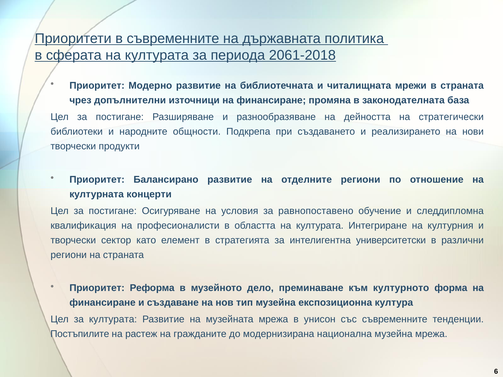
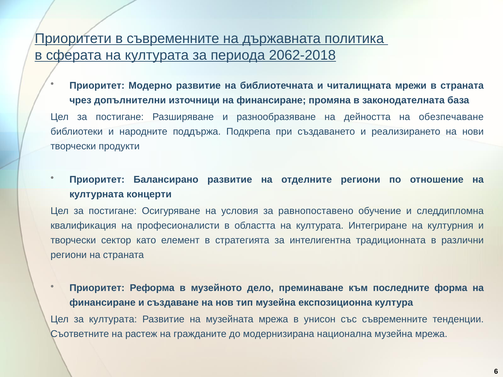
2061-2018: 2061-2018 -> 2062-2018
стратегически: стратегически -> обезпечаване
общности: общности -> поддържа
университетски: университетски -> традиционната
културното: културното -> последните
Постъпилите: Постъпилите -> Съответните
